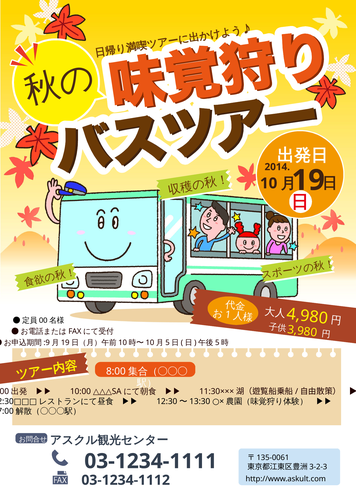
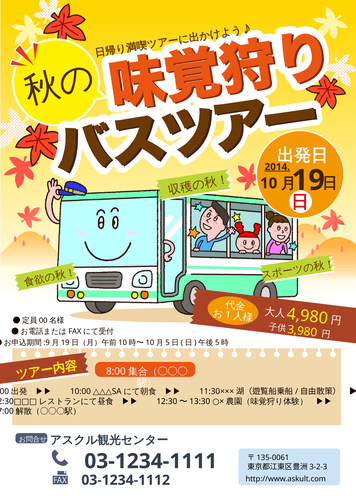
2014 underline: none -> present
